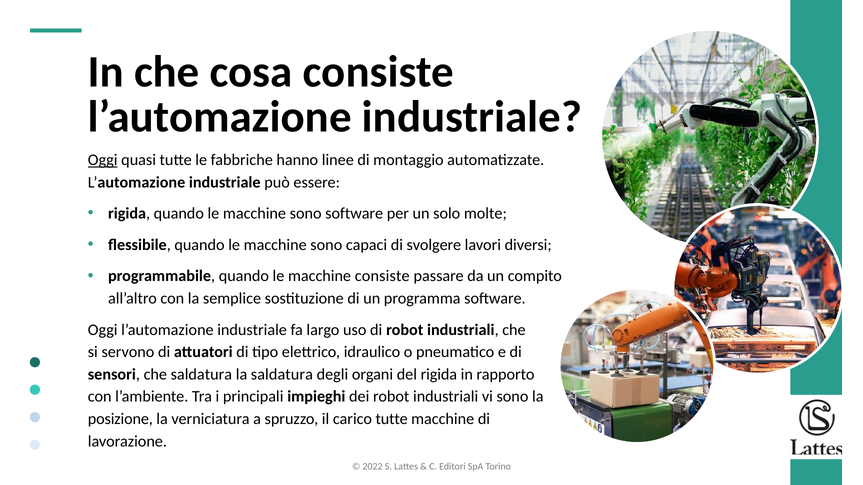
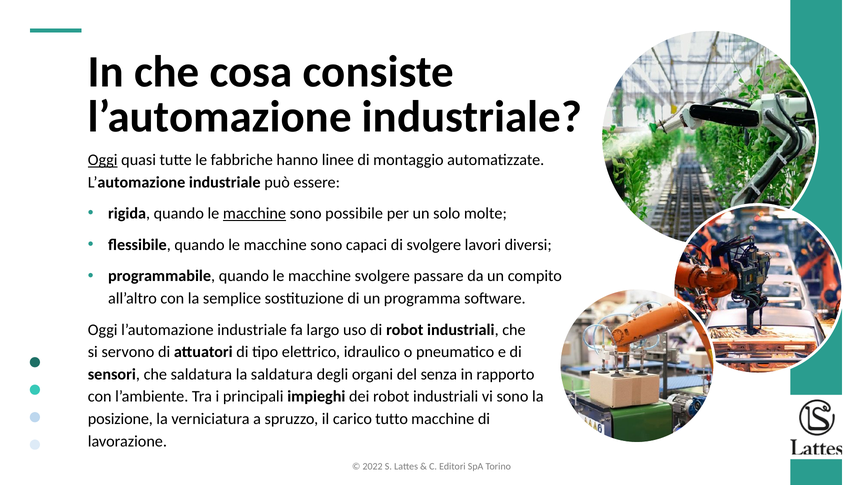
macchine at (254, 214) underline: none -> present
sono software: software -> possibile
macchine consiste: consiste -> svolgere
del rigida: rigida -> senza
carico tutte: tutte -> tutto
